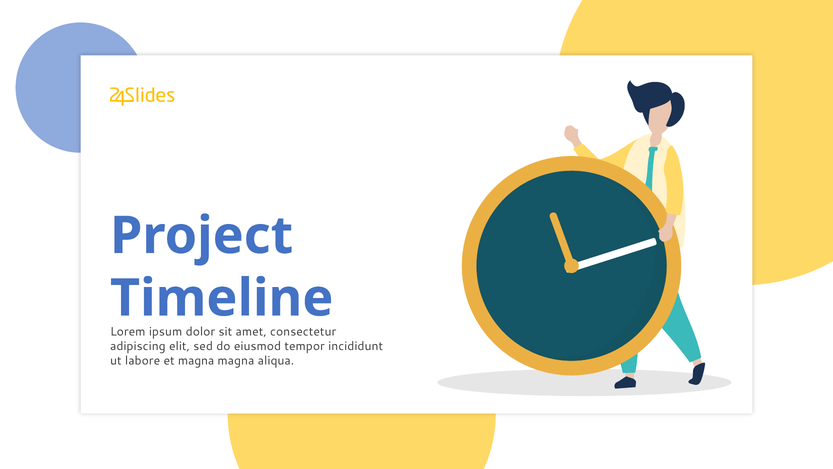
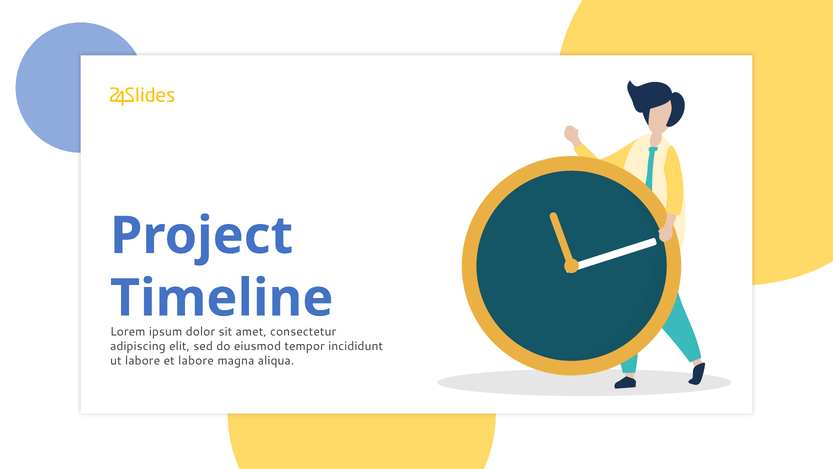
et magna: magna -> labore
